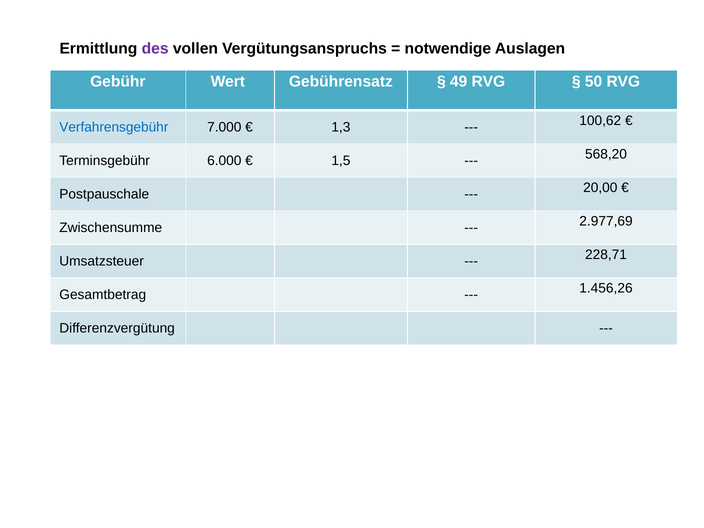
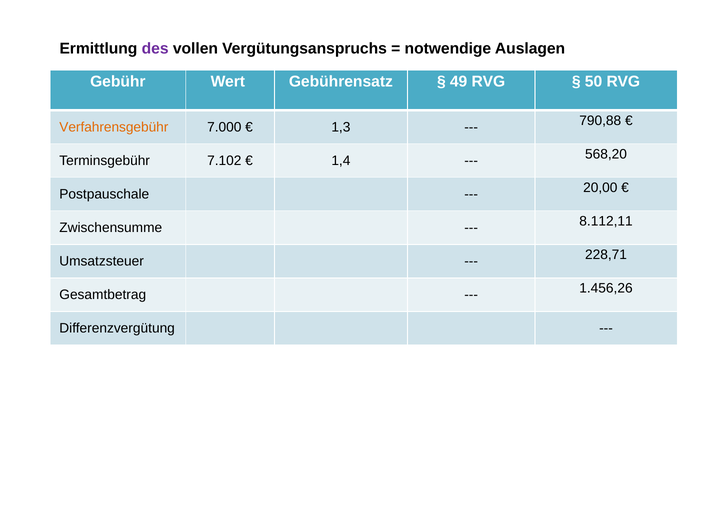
Verfahrensgebühr colour: blue -> orange
100,62: 100,62 -> 790,88
6.000: 6.000 -> 7.102
1,5: 1,5 -> 1,4
2.977,69: 2.977,69 -> 8.112,11
